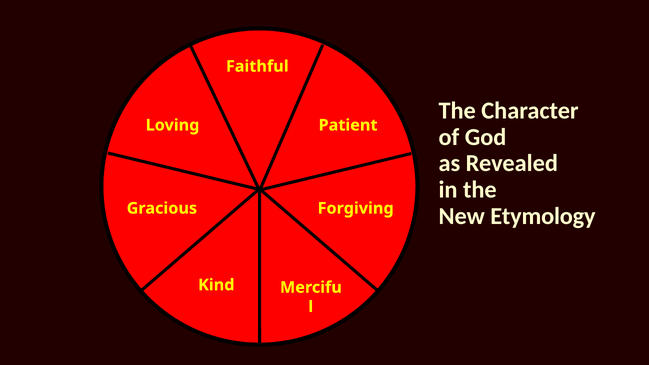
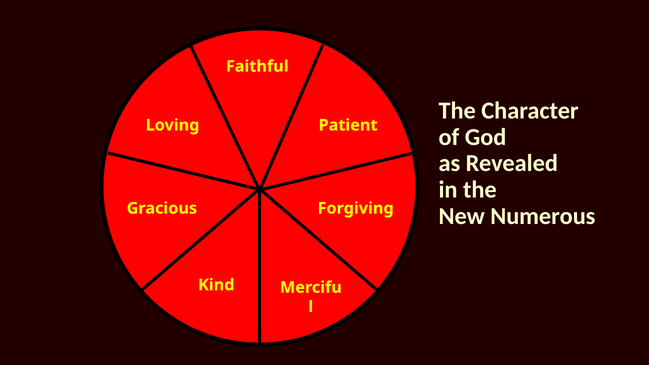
Etymology: Etymology -> Numerous
